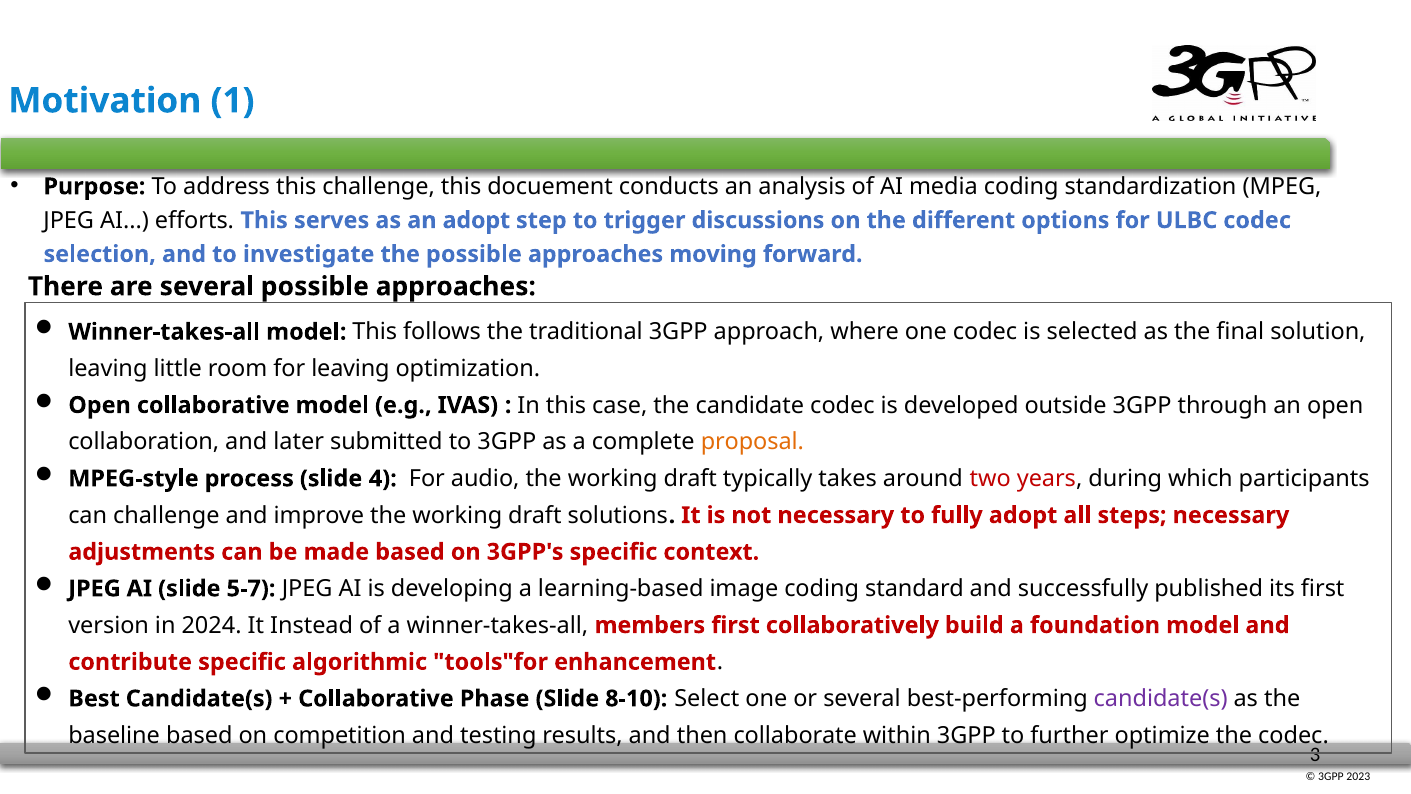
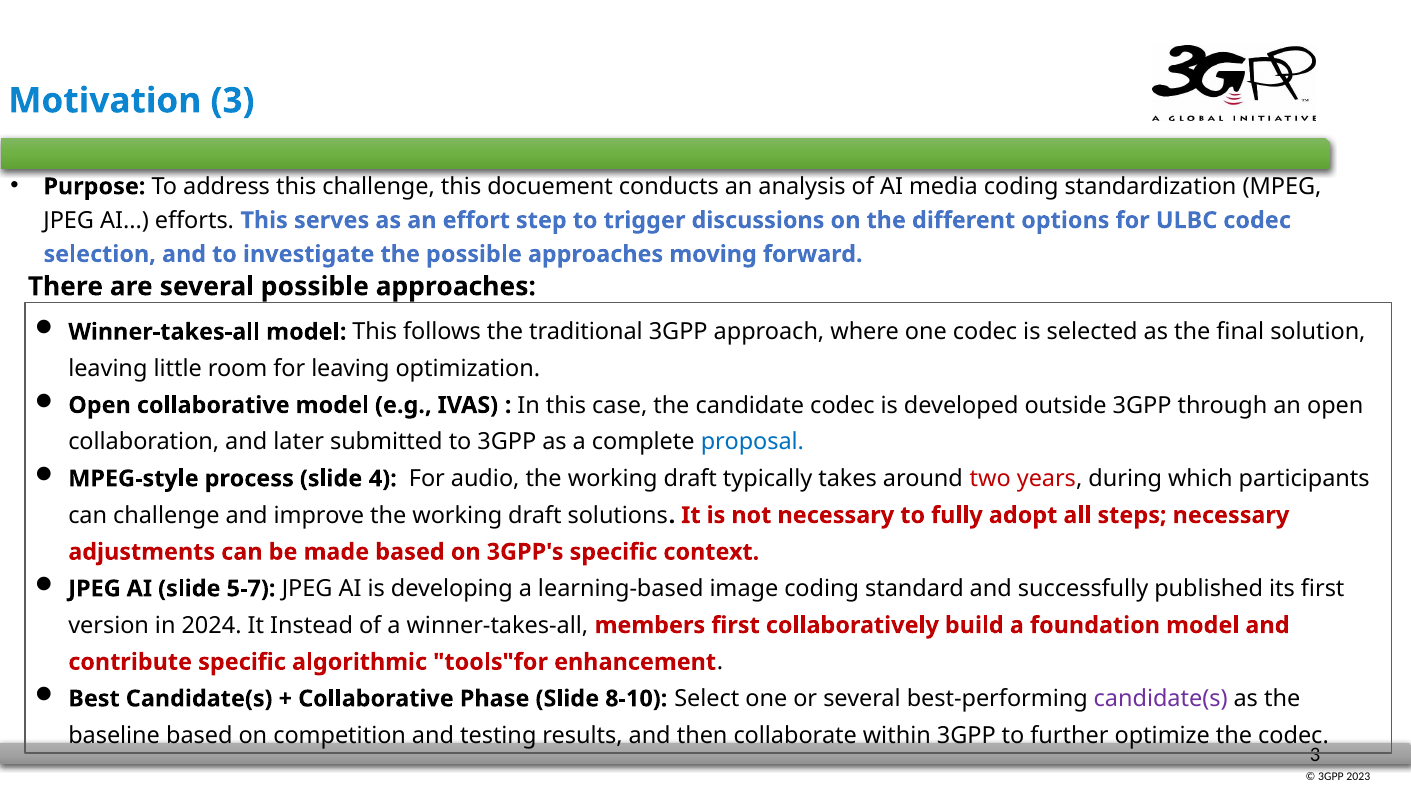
Motivation 1: 1 -> 3
an adopt: adopt -> effort
proposal colour: orange -> blue
